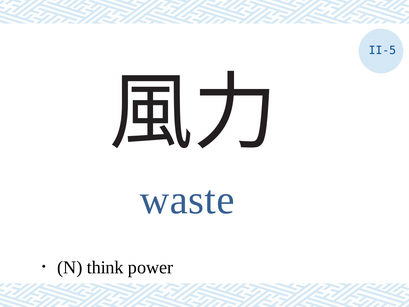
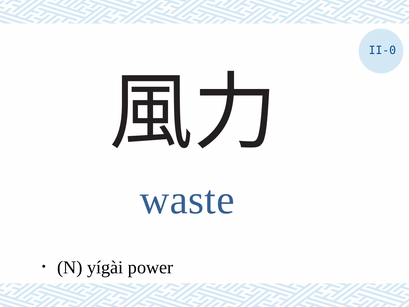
II-5: II-5 -> II-0
think: think -> yígài
